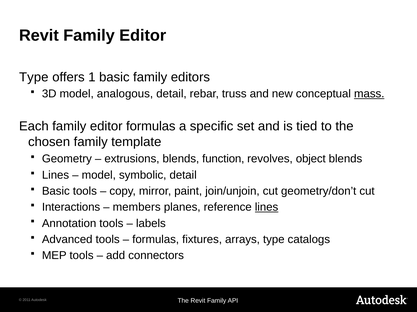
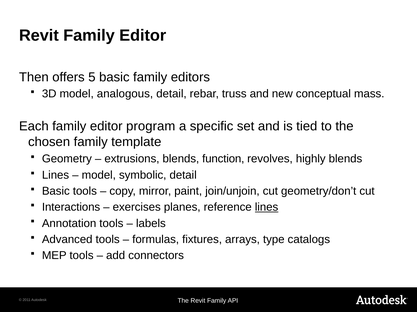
Type at (34, 78): Type -> Then
1: 1 -> 5
mass underline: present -> none
editor formulas: formulas -> program
object: object -> highly
members: members -> exercises
